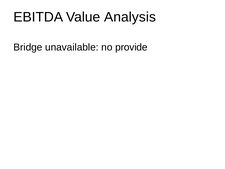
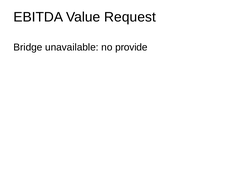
Analysis: Analysis -> Request
